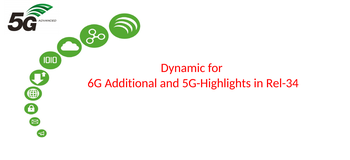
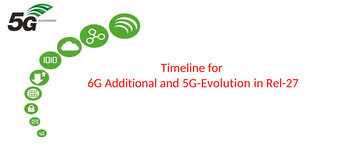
Dynamic: Dynamic -> Timeline
5G-Highlights: 5G-Highlights -> 5G-Evolution
Rel-34: Rel-34 -> Rel-27
